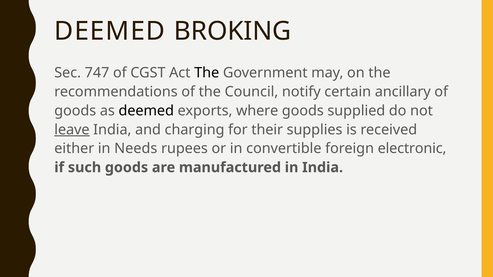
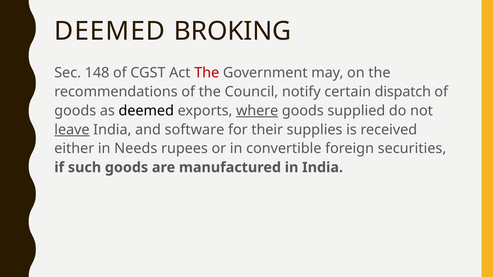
747: 747 -> 148
The at (207, 73) colour: black -> red
ancillary: ancillary -> dispatch
where underline: none -> present
charging: charging -> software
electronic: electronic -> securities
